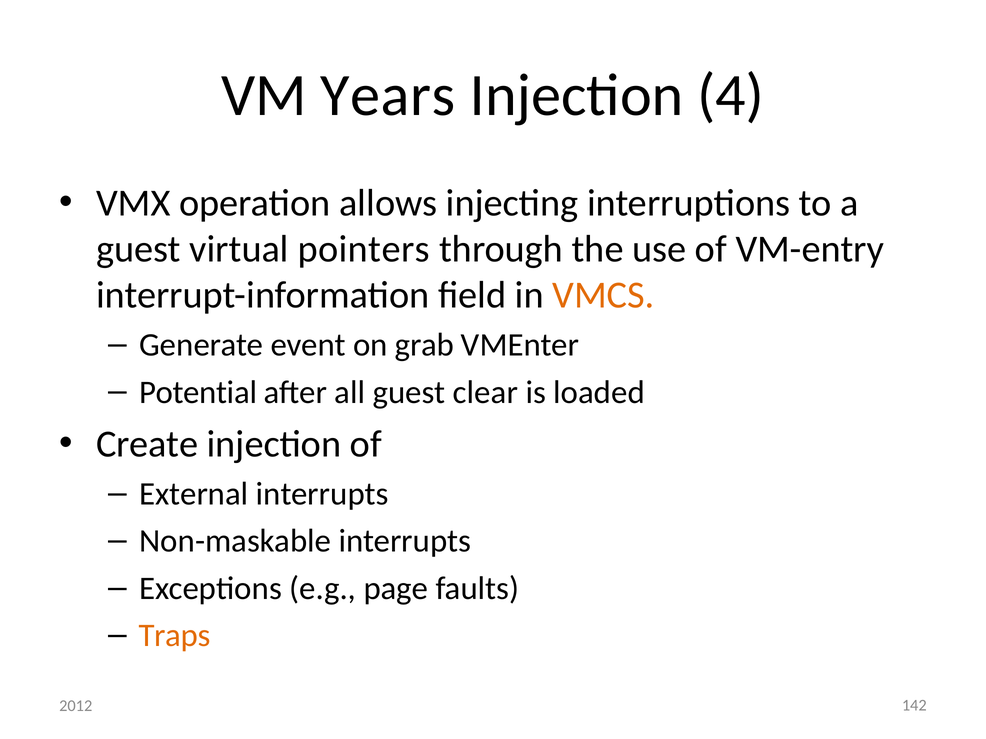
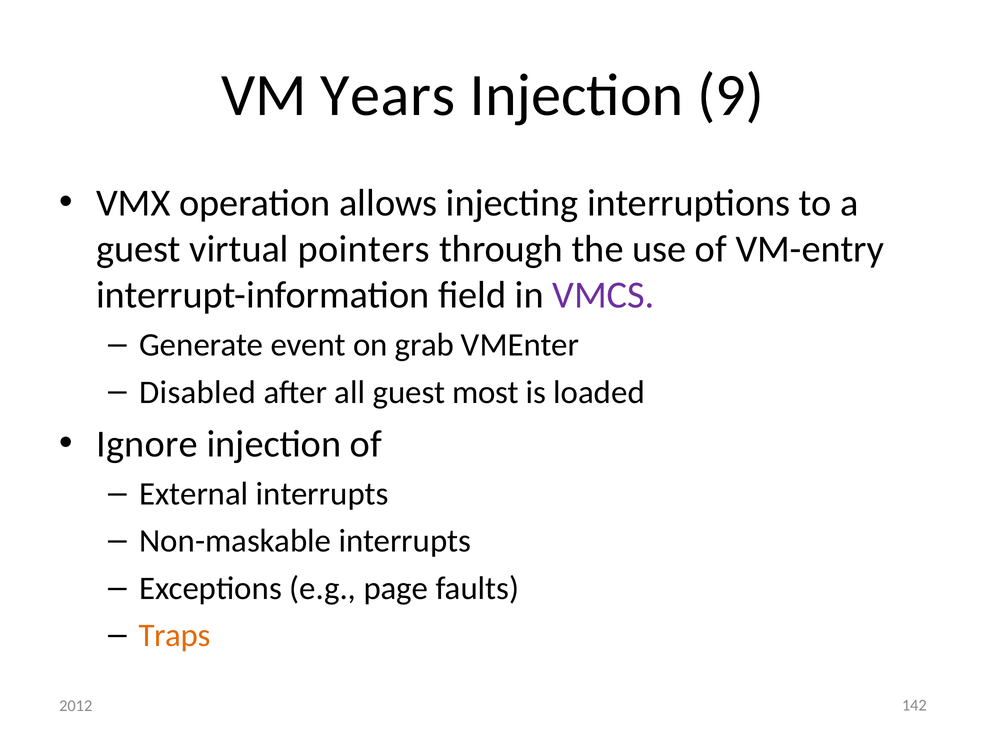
4: 4 -> 9
VMCS colour: orange -> purple
Potential: Potential -> Disabled
clear: clear -> most
Create: Create -> Ignore
